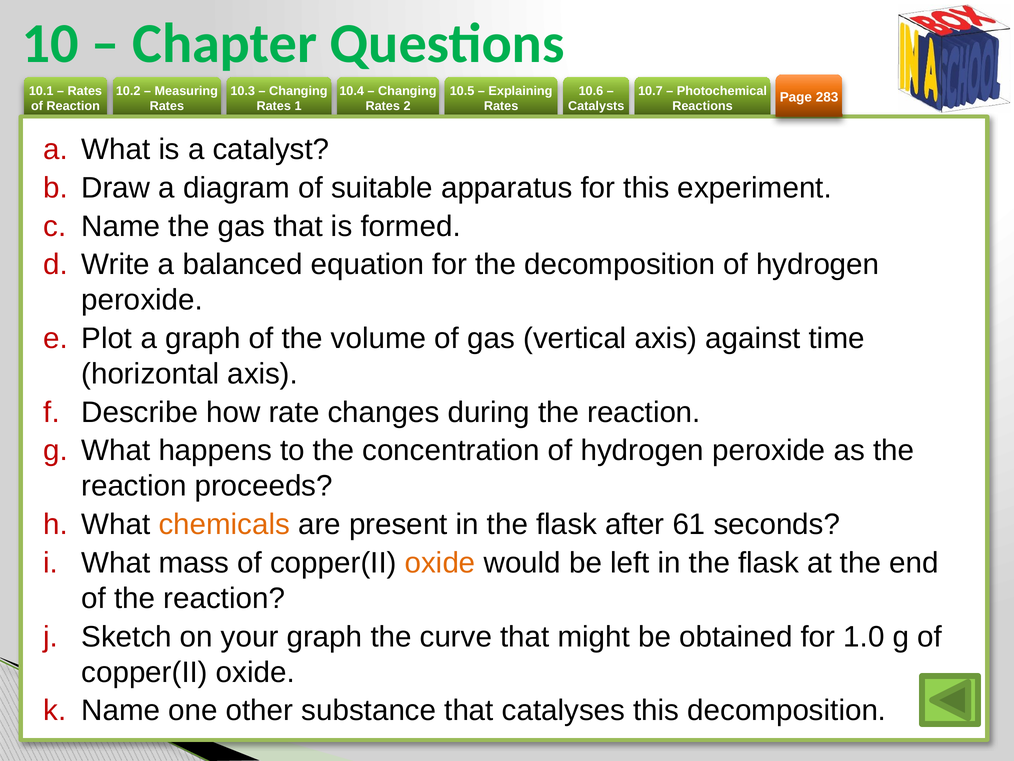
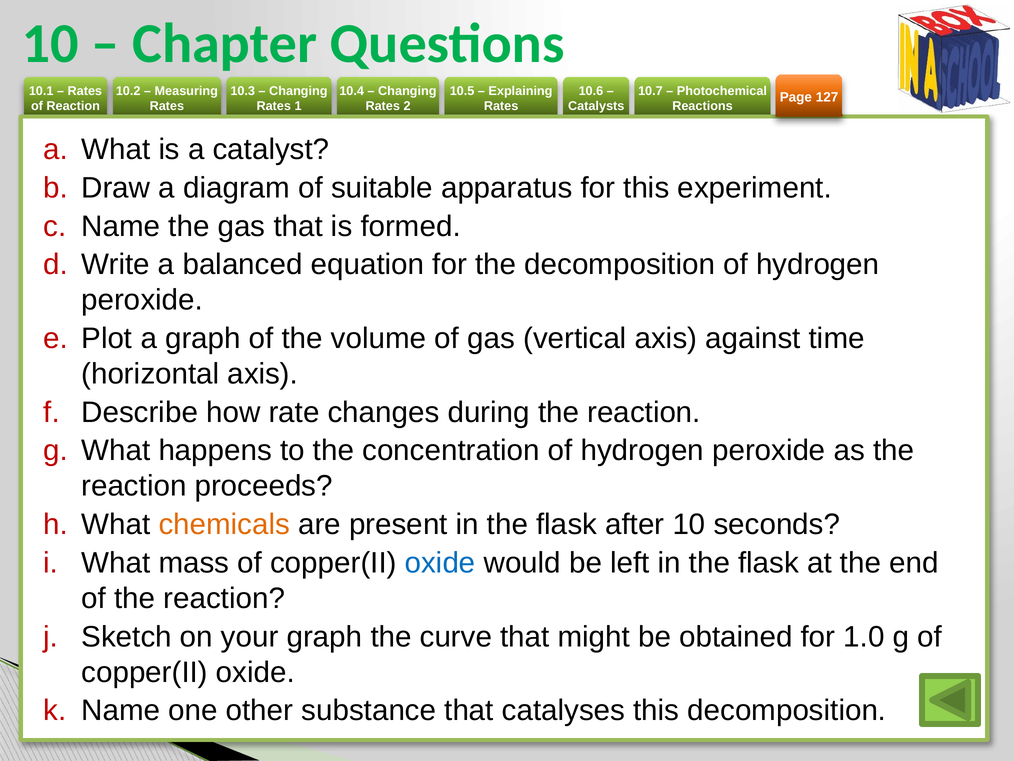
283: 283 -> 127
after 61: 61 -> 10
oxide at (440, 563) colour: orange -> blue
